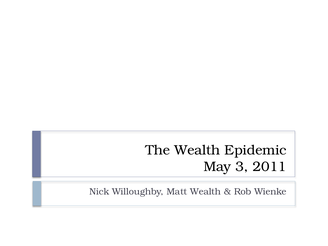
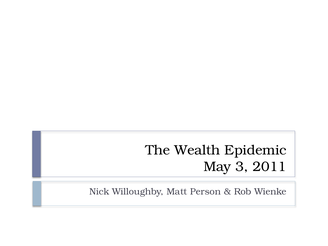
Matt Wealth: Wealth -> Person
